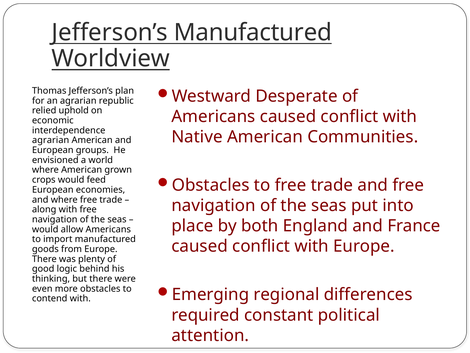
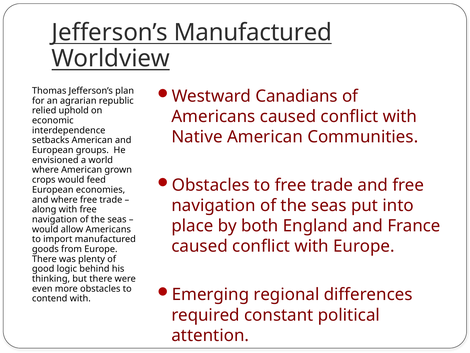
Desperate: Desperate -> Canadians
agrarian at (51, 140): agrarian -> setbacks
